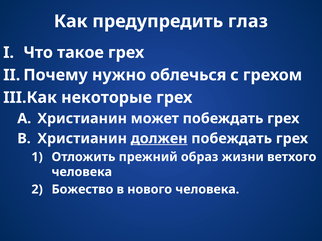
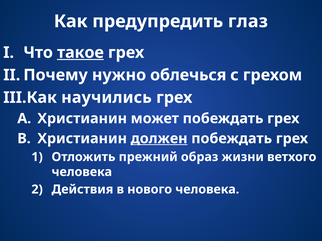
такое underline: none -> present
некоторые: некоторые -> научились
Божество: Божество -> Действия
